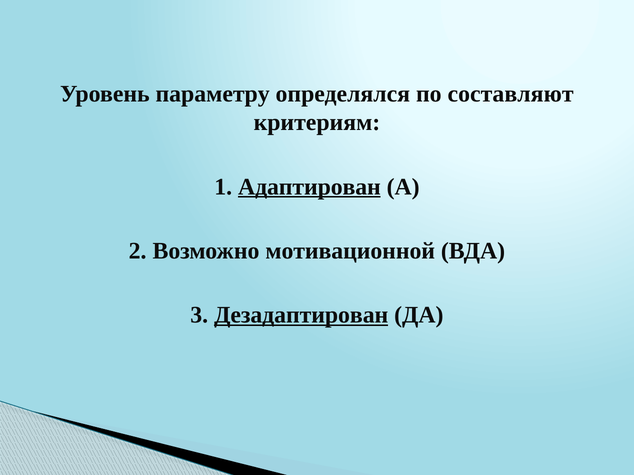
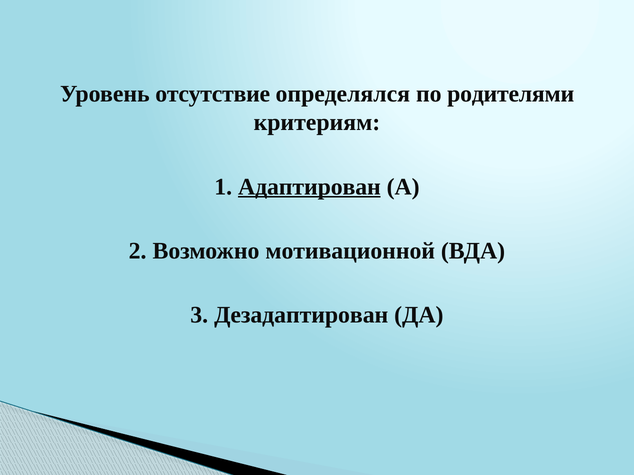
параметру: параметру -> отсутствие
составляют: составляют -> родителями
Дезадаптирован underline: present -> none
